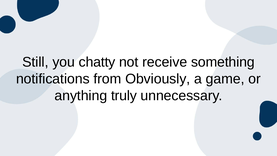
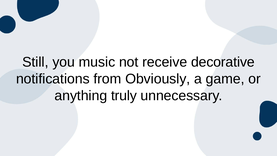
chatty: chatty -> music
something: something -> decorative
